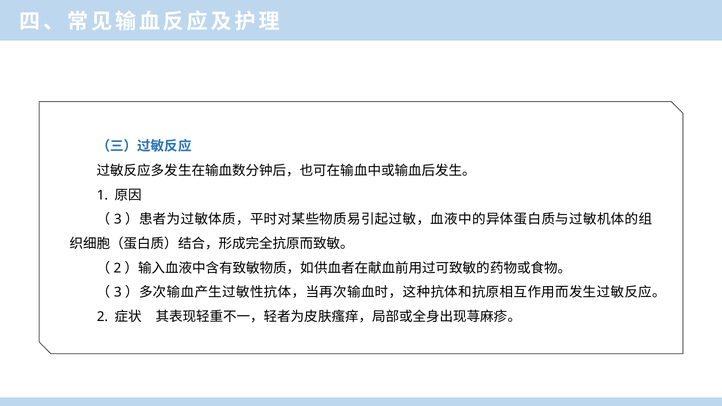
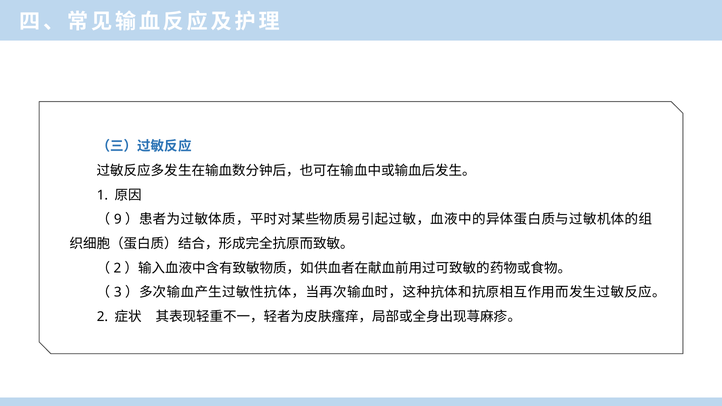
3 at (118, 219): 3 -> 9
